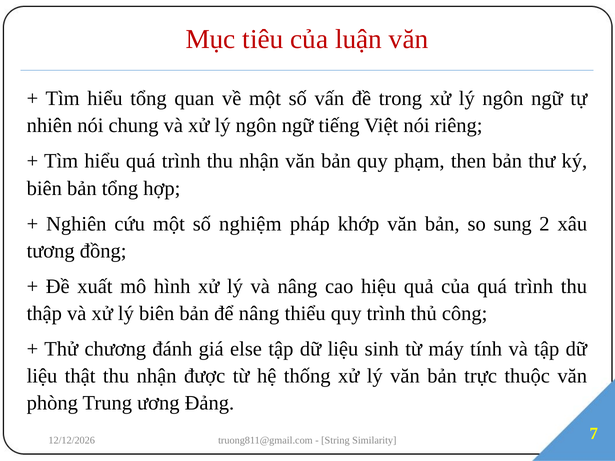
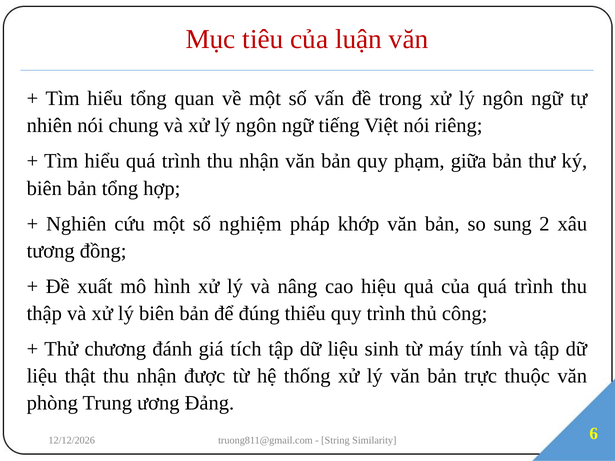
then: then -> giữa
để nâng: nâng -> đúng
else: else -> tích
7: 7 -> 6
